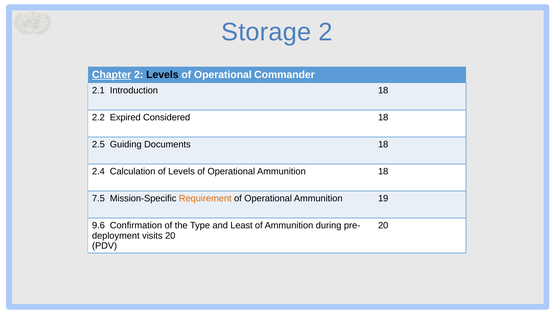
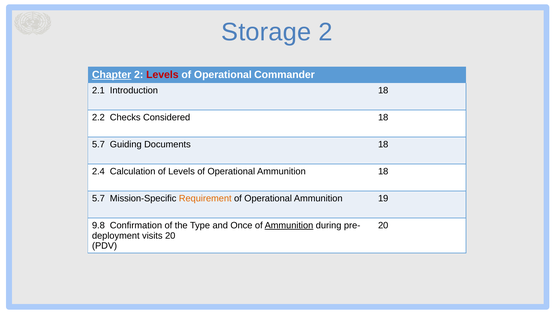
Levels at (162, 75) colour: black -> red
Expired: Expired -> Checks
2.5 at (98, 144): 2.5 -> 5.7
7.5 at (98, 198): 7.5 -> 5.7
9.6: 9.6 -> 9.8
Least: Least -> Once
Ammunition at (289, 225) underline: none -> present
